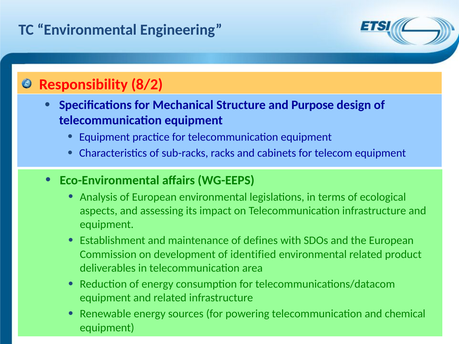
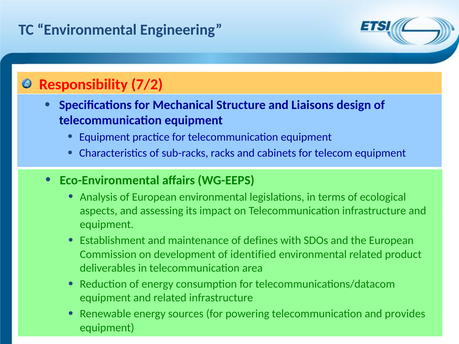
8/2: 8/2 -> 7/2
Purpose: Purpose -> Liaisons
chemical: chemical -> provides
